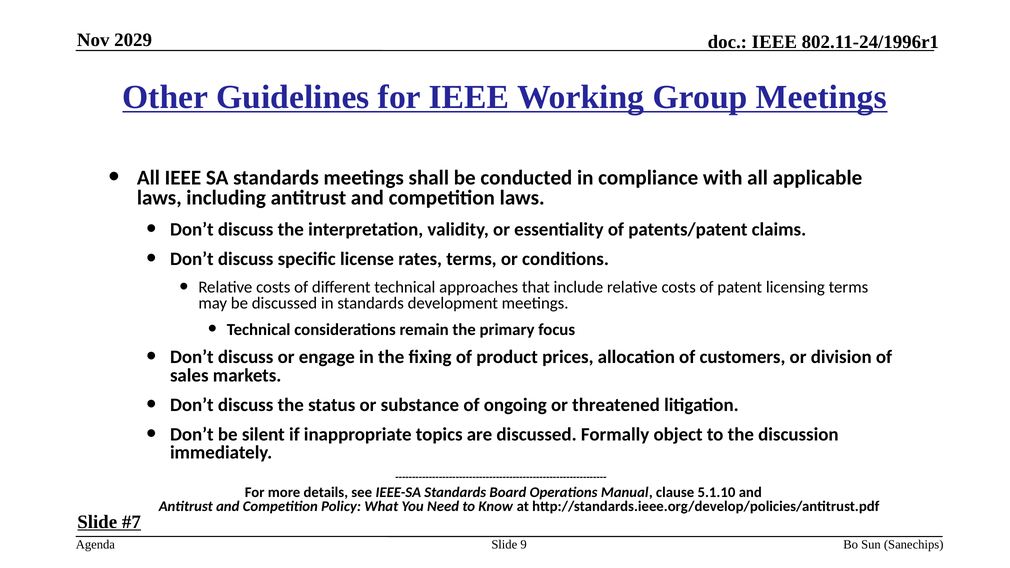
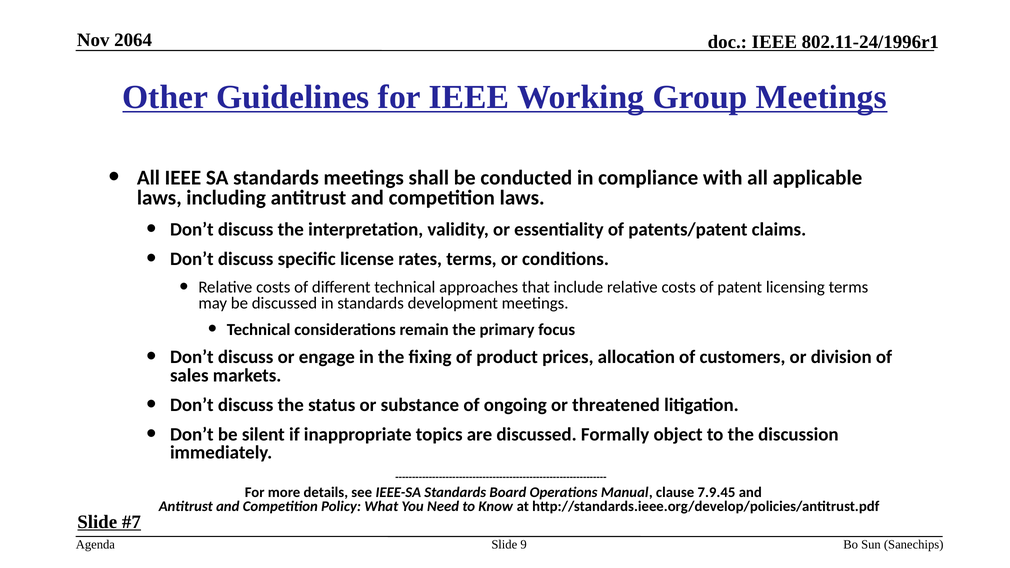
2029: 2029 -> 2064
5.1.10: 5.1.10 -> 7.9.45
